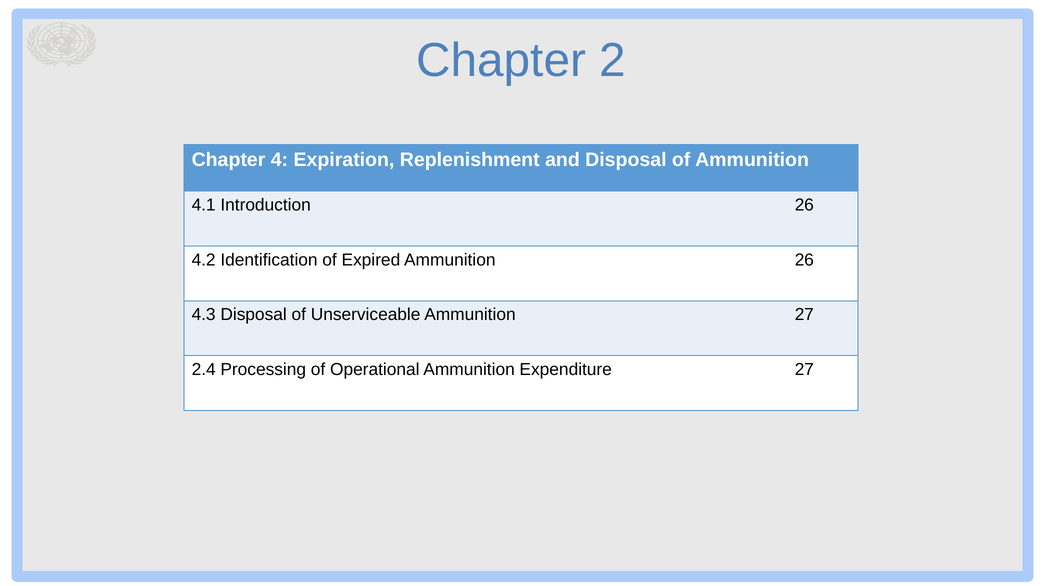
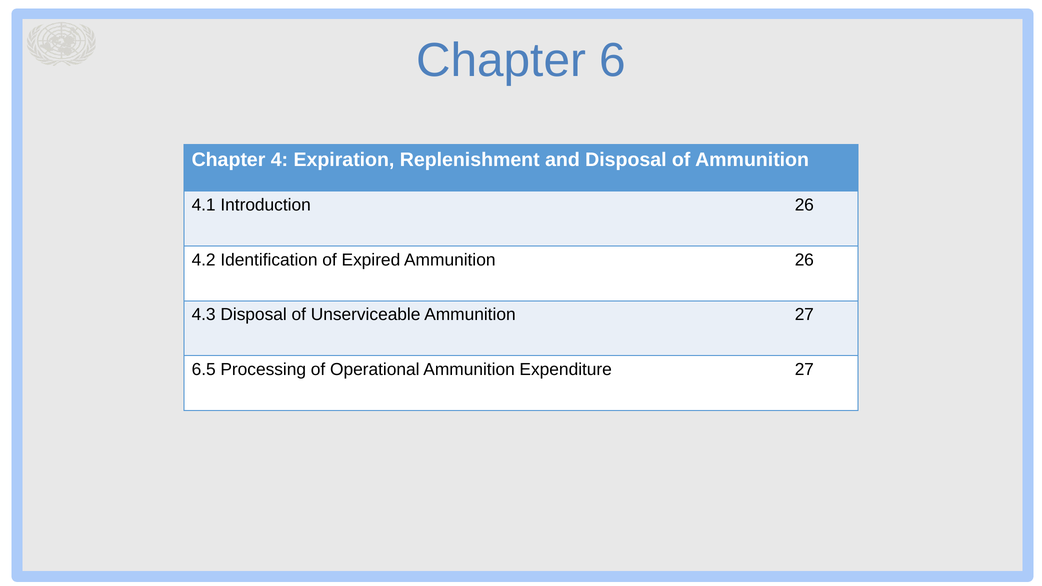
2: 2 -> 6
2.4: 2.4 -> 6.5
